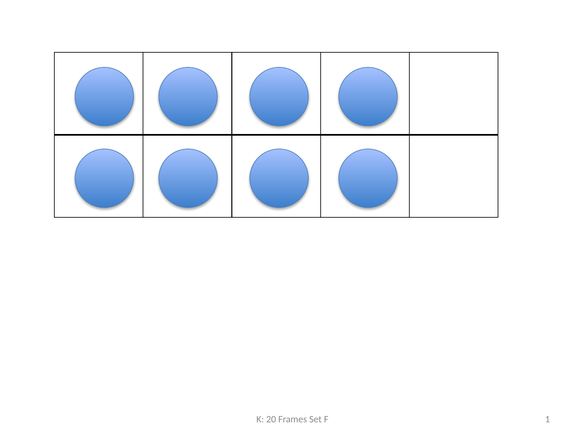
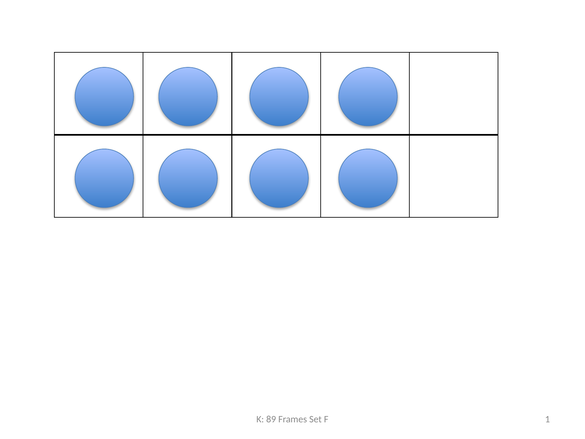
20: 20 -> 89
